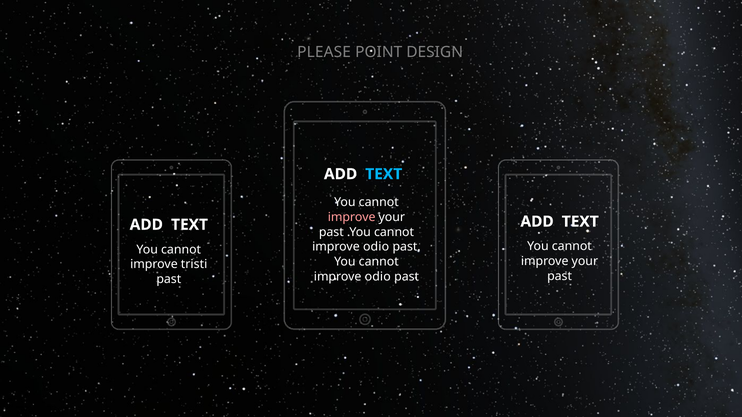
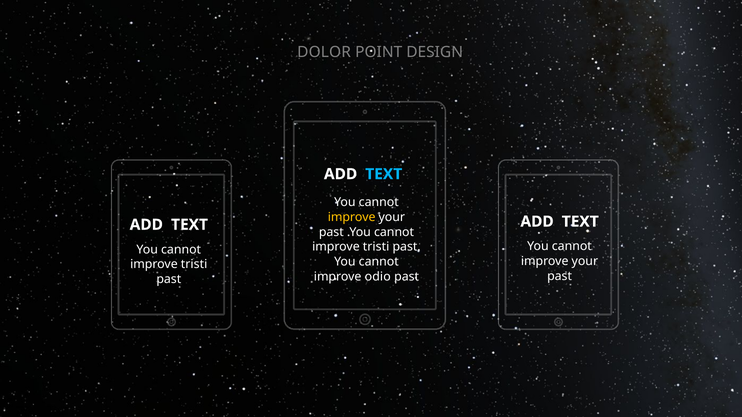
PLEASE: PLEASE -> DOLOR
improve at (352, 217) colour: pink -> yellow
odio at (376, 247): odio -> tristi
